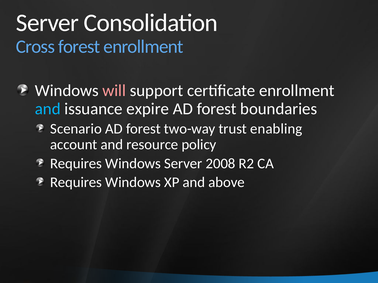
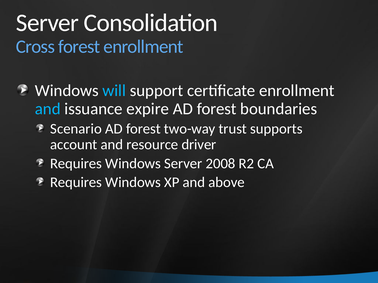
will colour: pink -> light blue
enabling: enabling -> supports
policy: policy -> driver
